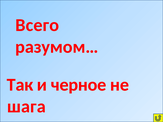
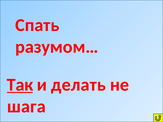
Всего: Всего -> Спать
Так underline: none -> present
черное: черное -> делать
